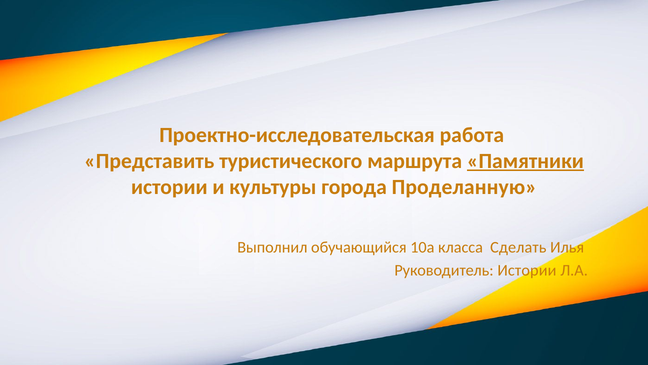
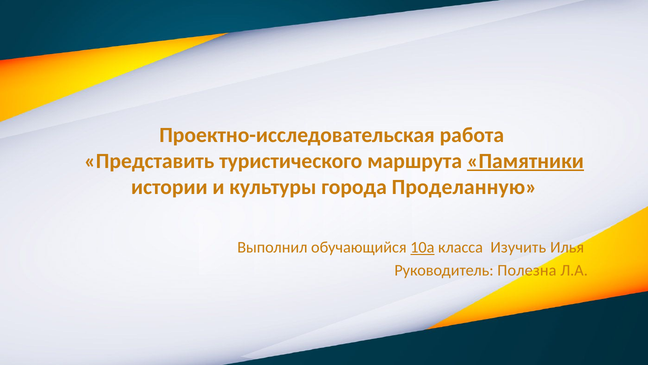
10а underline: none -> present
Сделать: Сделать -> Изучить
Руководитель Истории: Истории -> Полезна
